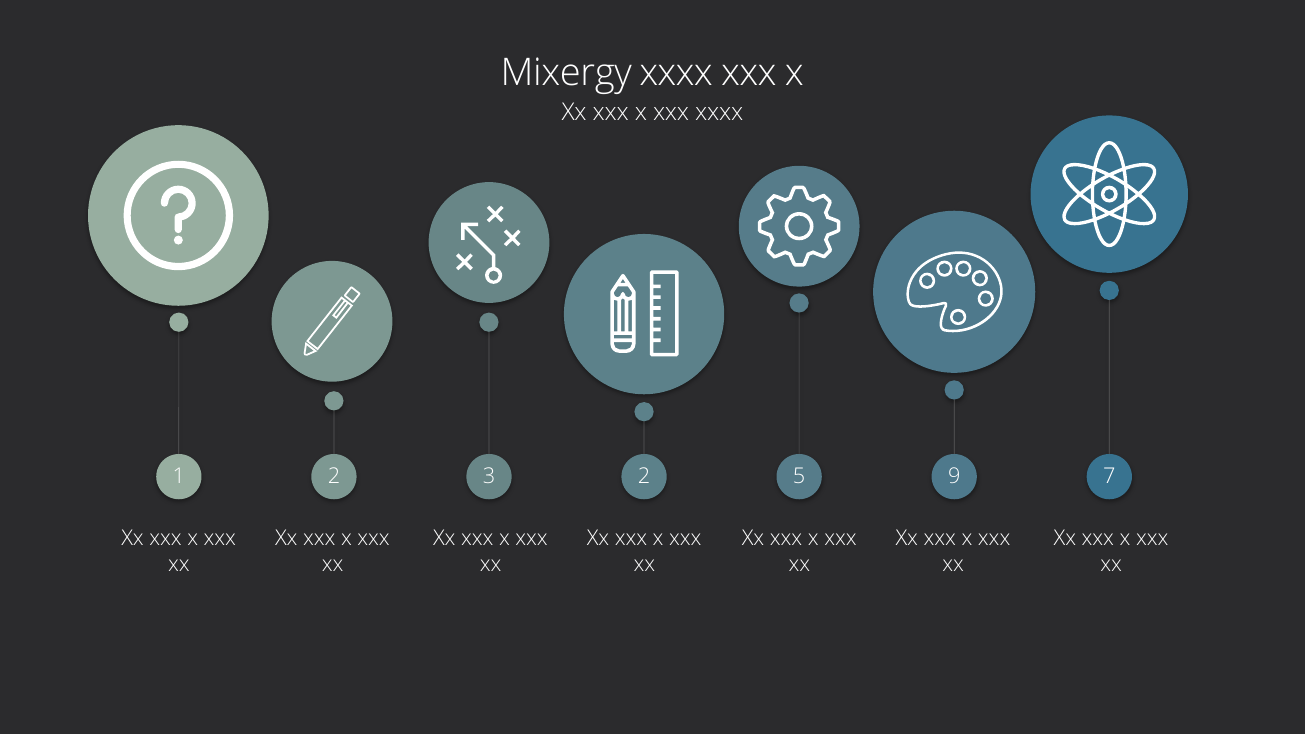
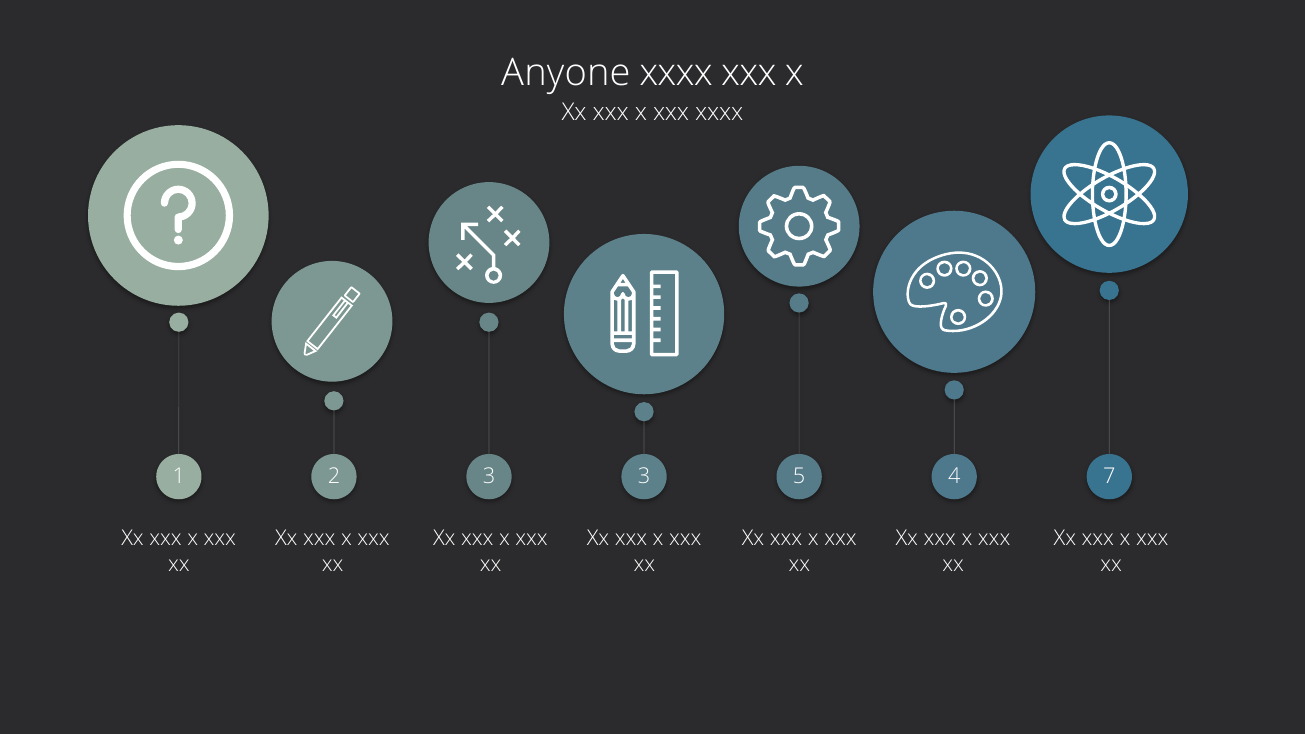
Mixergy: Mixergy -> Anyone
1 2: 2 -> 3
9: 9 -> 4
